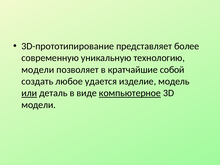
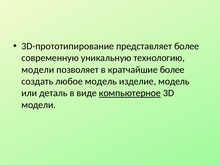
кратчайшие собой: собой -> более
любое удается: удается -> модель
или underline: present -> none
